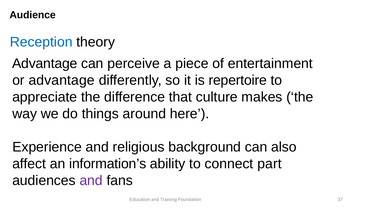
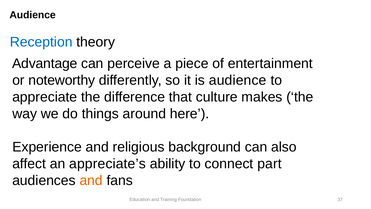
or advantage: advantage -> noteworthy
is repertoire: repertoire -> audience
information’s: information’s -> appreciate’s
and at (91, 180) colour: purple -> orange
